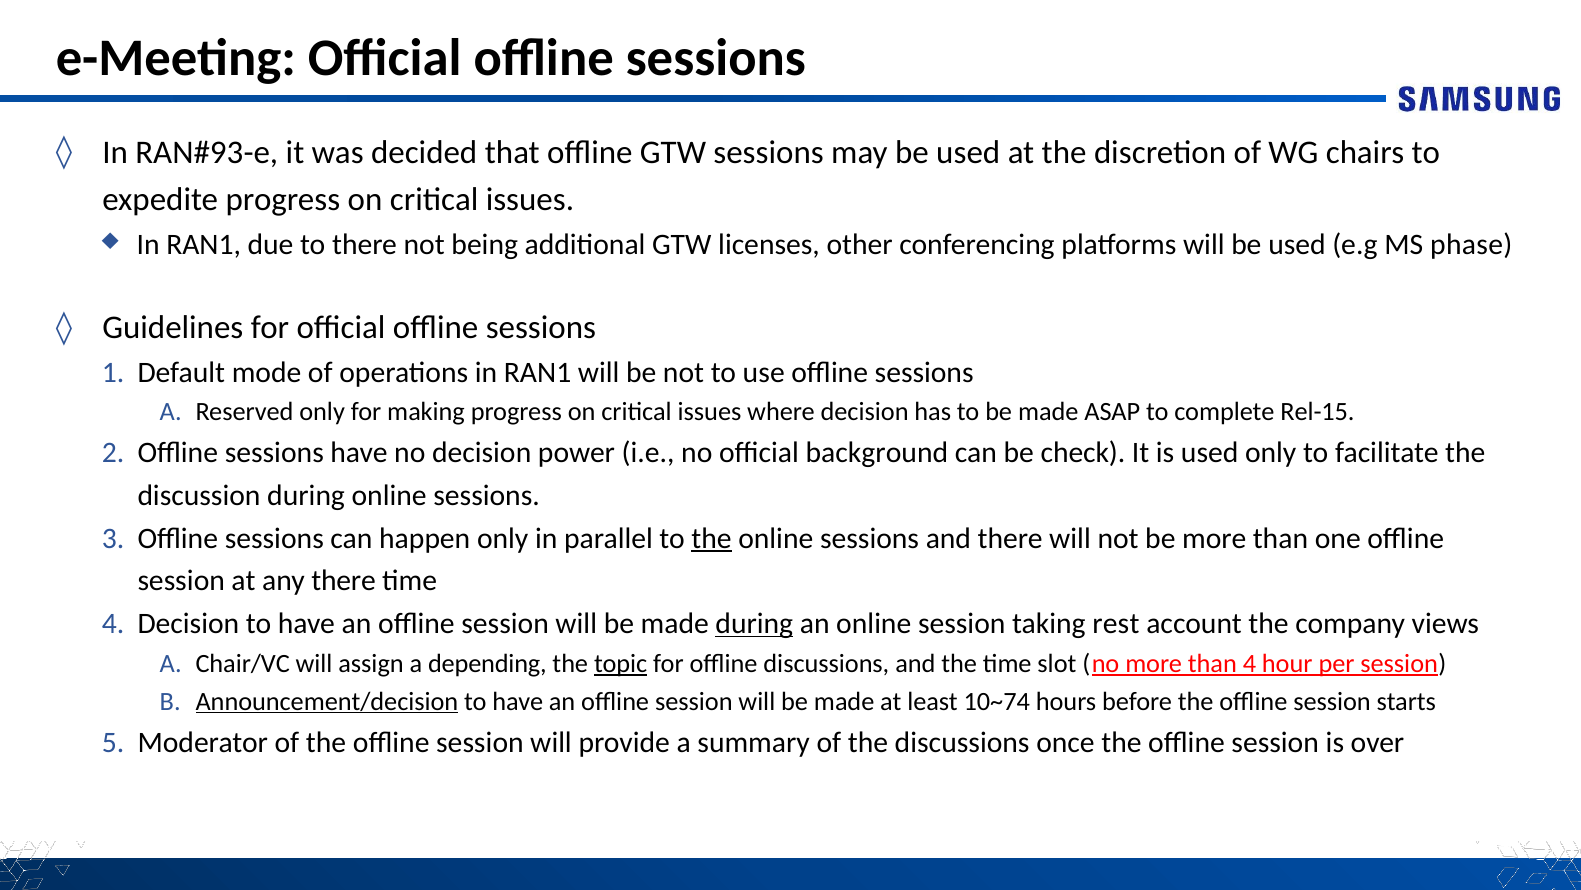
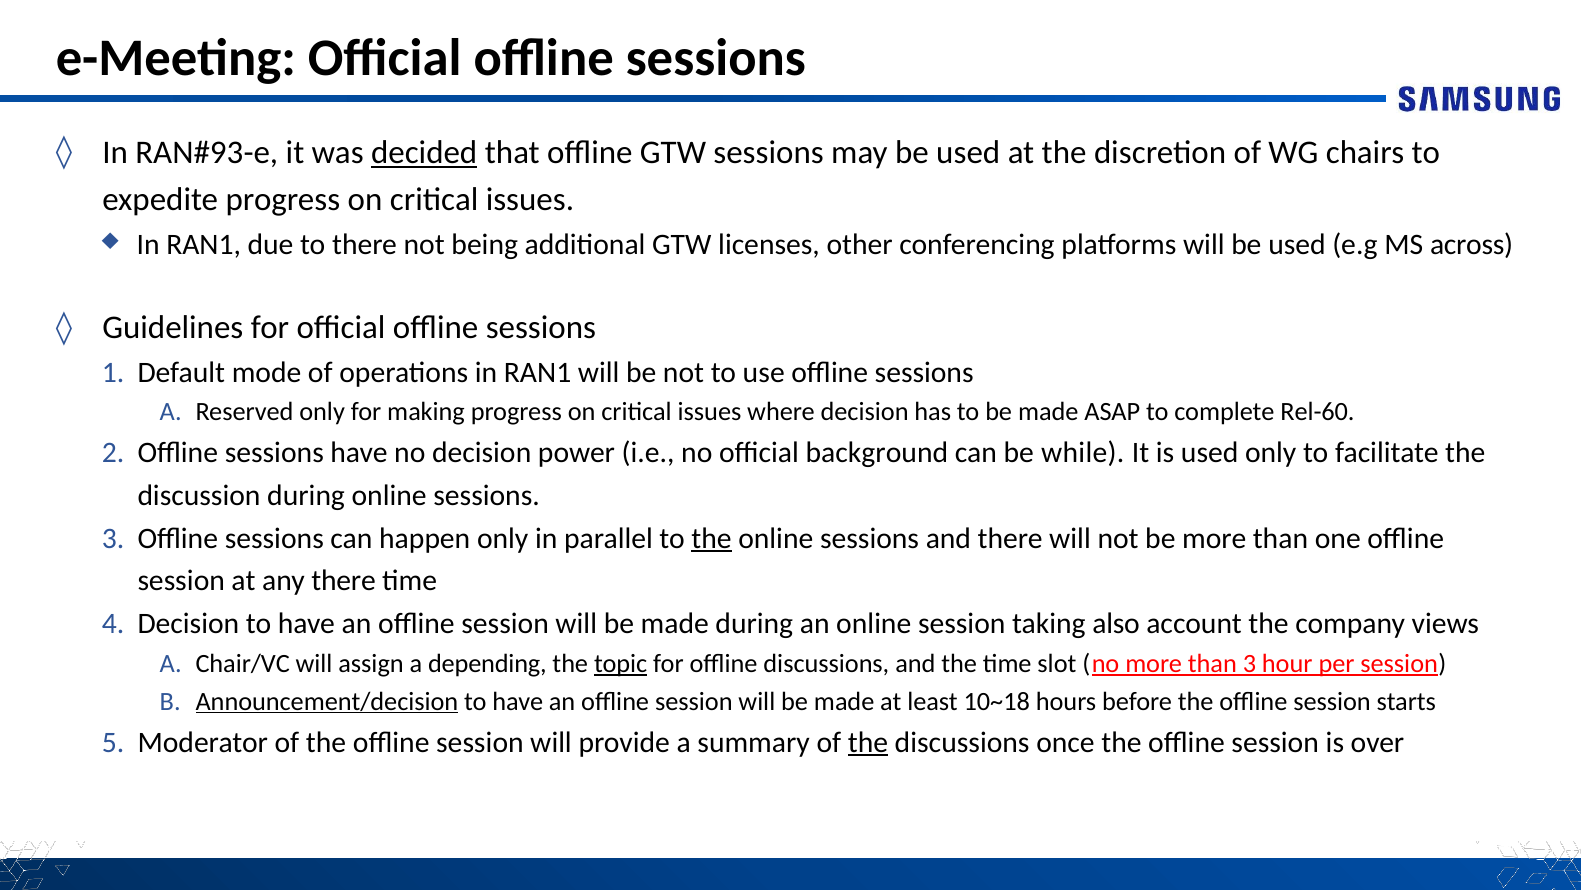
decided underline: none -> present
phase: phase -> across
Rel-15: Rel-15 -> Rel-60
check: check -> while
during at (754, 623) underline: present -> none
rest: rest -> also
than 4: 4 -> 3
10~74: 10~74 -> 10~18
the at (868, 742) underline: none -> present
